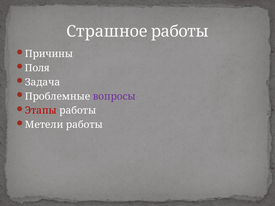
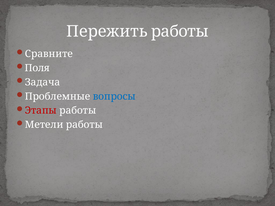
Страшное: Страшное -> Пережить
Причины: Причины -> Сравните
вопросы colour: purple -> blue
